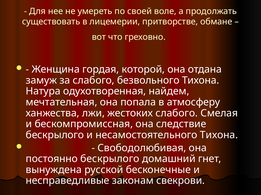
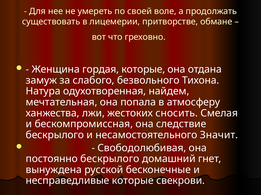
гордая которой: которой -> которые
жестоких слабого: слабого -> сносить
несамостоятельного Тихона: Тихона -> Значит
несправедливые законам: законам -> которые
